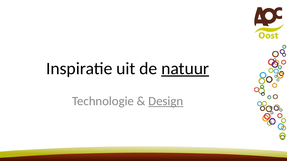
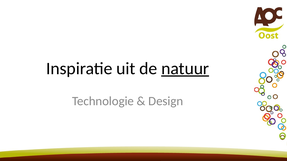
Design underline: present -> none
